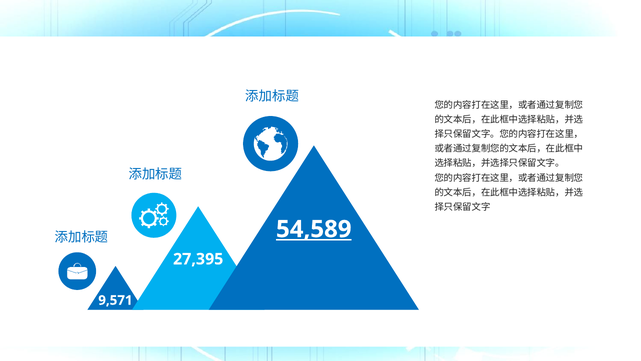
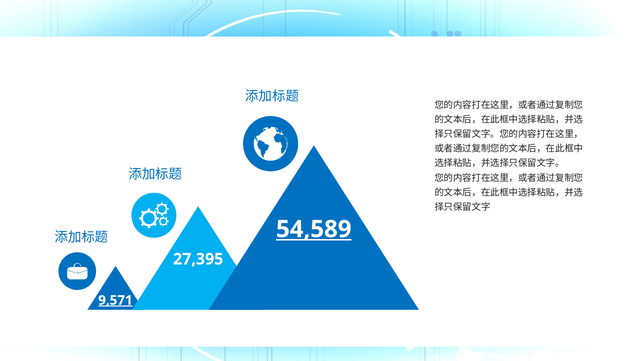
9,571 underline: none -> present
